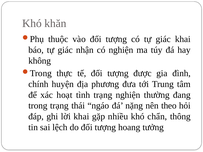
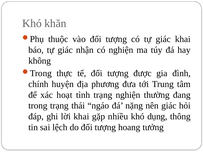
nên theo: theo -> giác
chẩn: chẩn -> dụng
